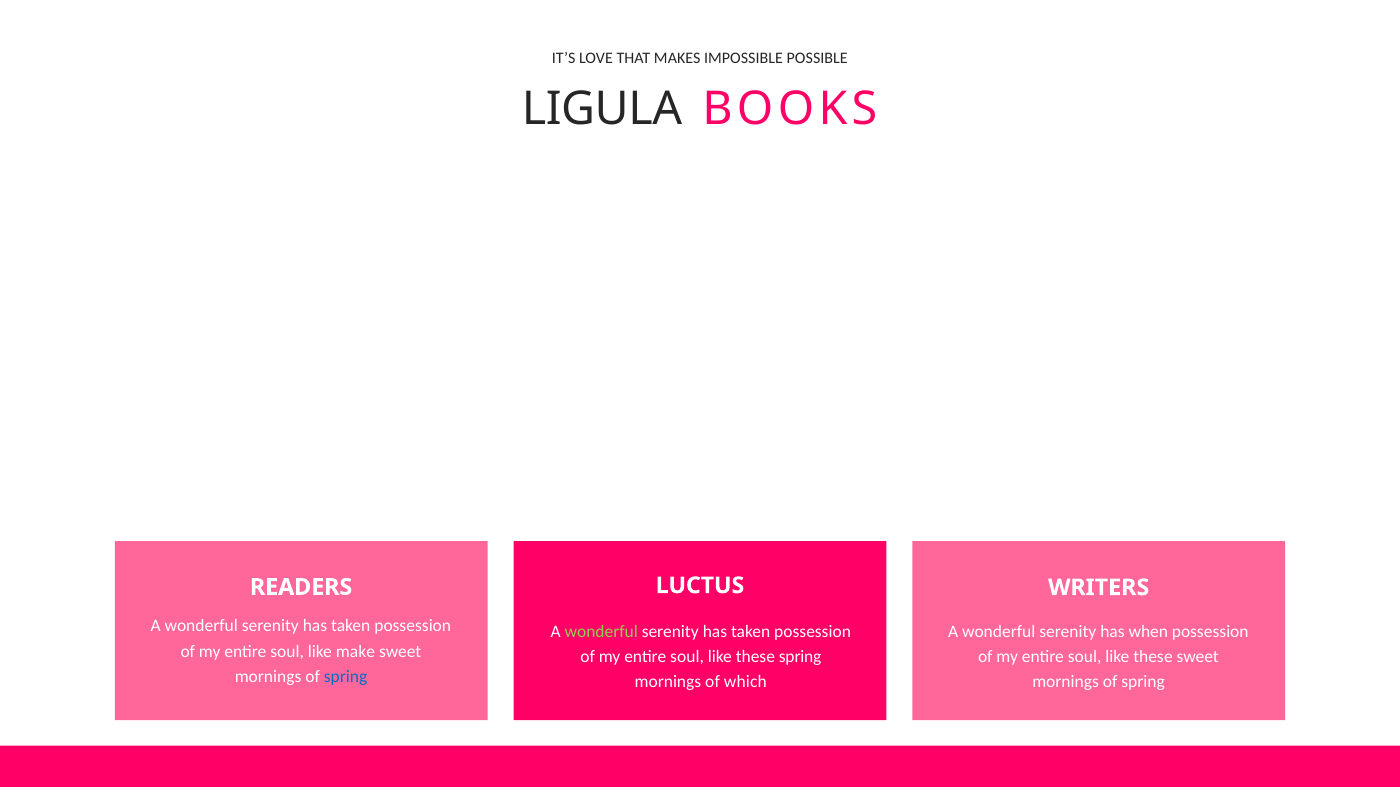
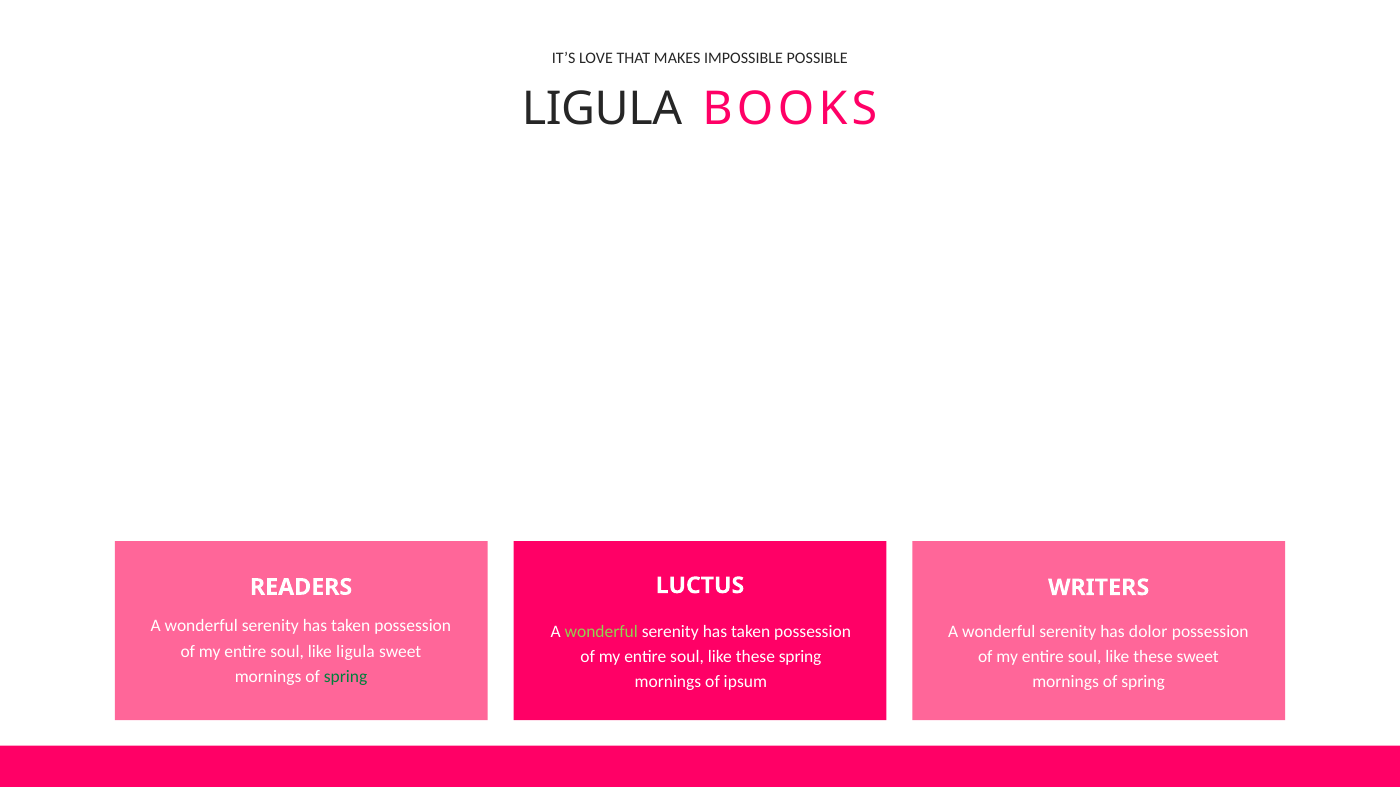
when: when -> dolor
like make: make -> ligula
spring at (346, 677) colour: blue -> green
which: which -> ipsum
